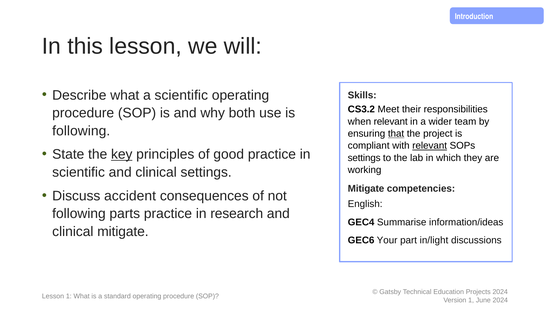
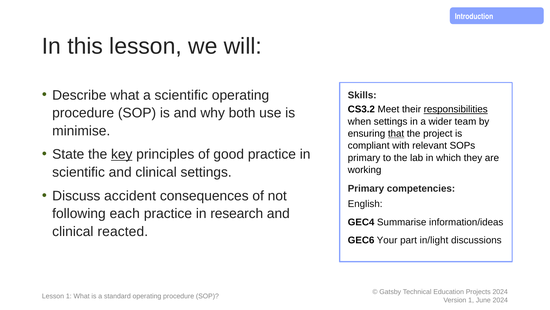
responsibilities underline: none -> present
when relevant: relevant -> settings
following at (81, 131): following -> minimise
relevant at (430, 145) underline: present -> none
settings at (364, 158): settings -> primary
Mitigate at (366, 188): Mitigate -> Primary
parts: parts -> each
clinical mitigate: mitigate -> reacted
